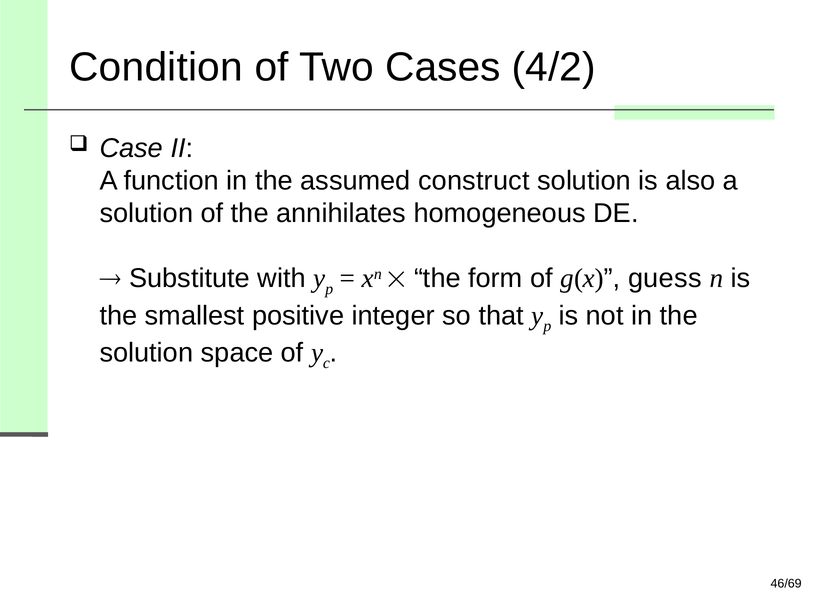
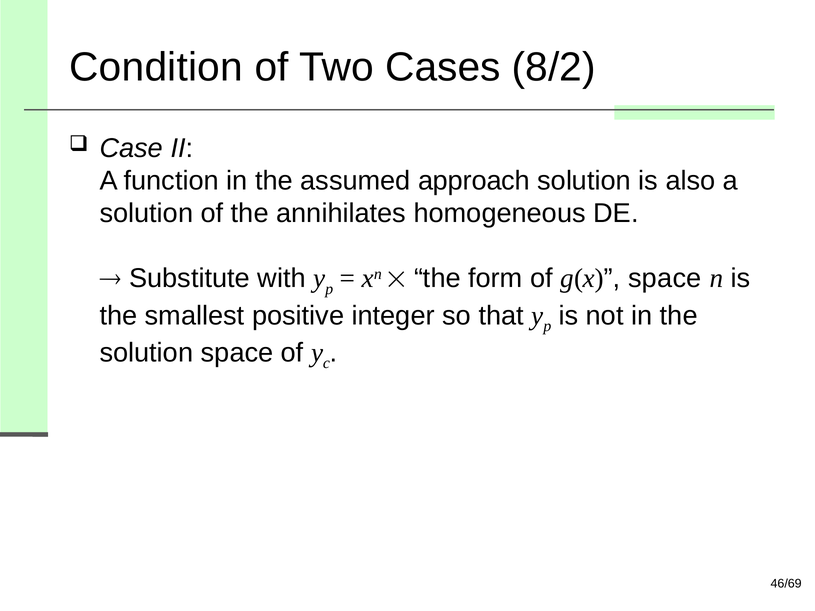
4/2: 4/2 -> 8/2
construct: construct -> approach
g(x guess: guess -> space
